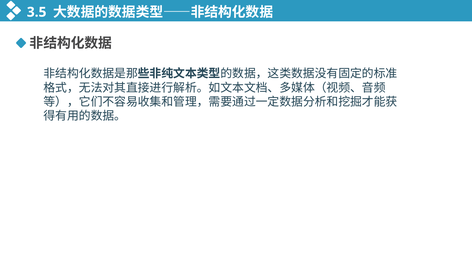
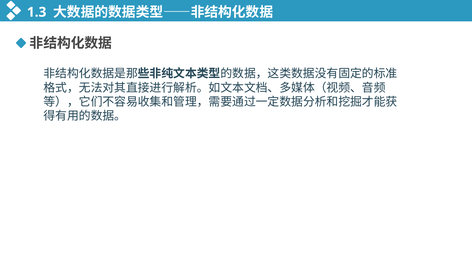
3.5: 3.5 -> 1.3
